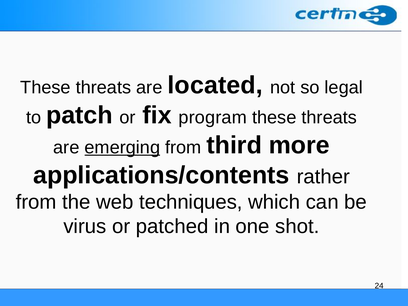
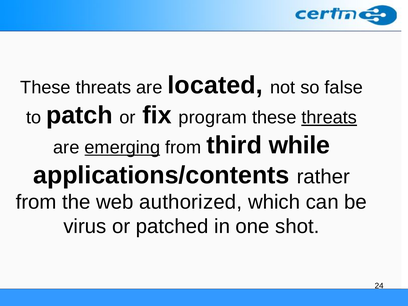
legal: legal -> false
threats at (329, 118) underline: none -> present
more: more -> while
techniques: techniques -> authorized
